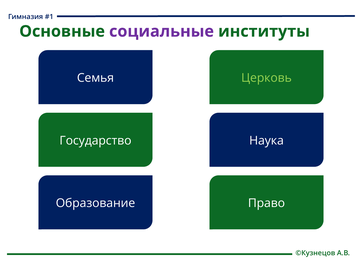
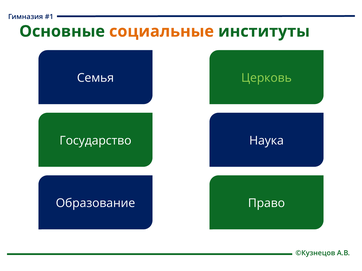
социальные colour: purple -> orange
